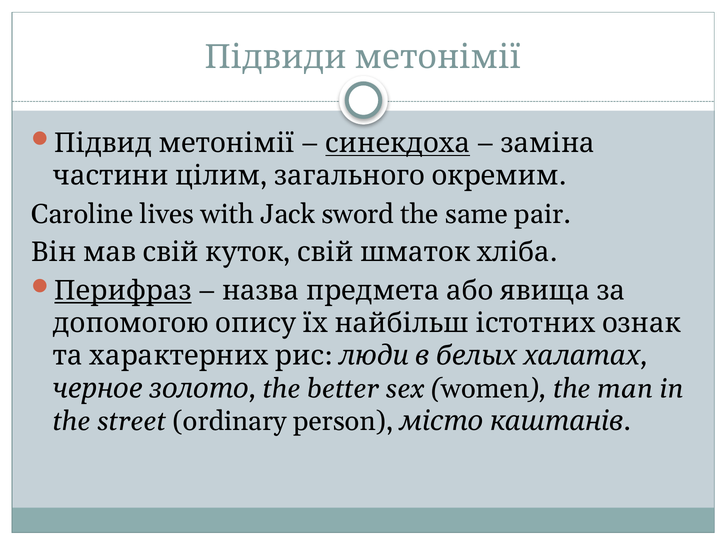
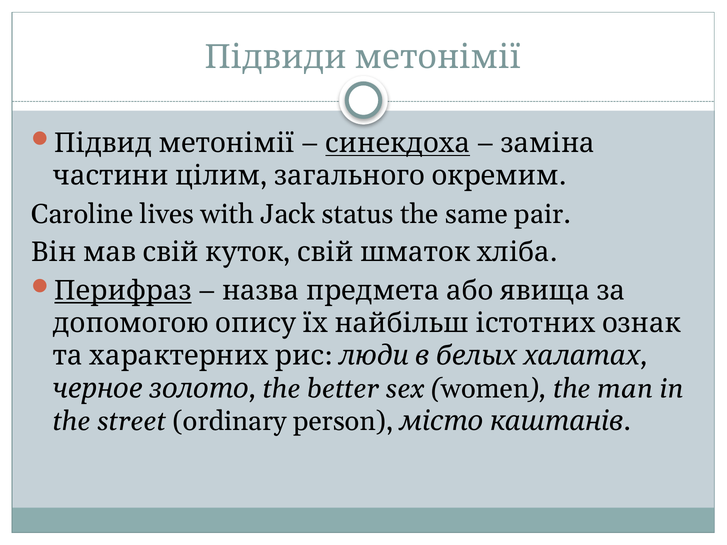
sword: sword -> status
